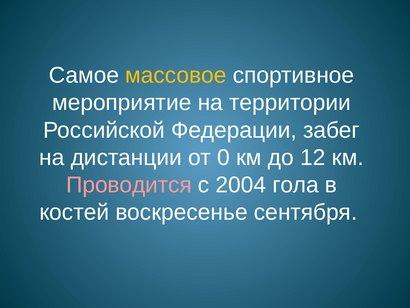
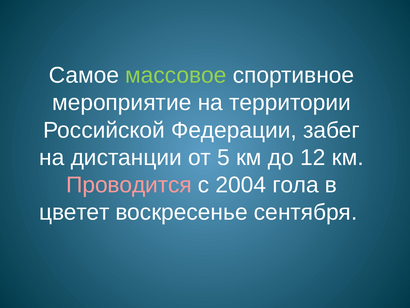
массовое colour: yellow -> light green
0: 0 -> 5
костей: костей -> цветет
